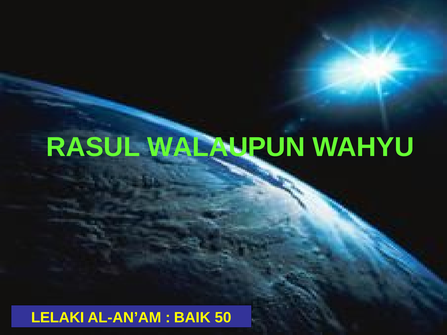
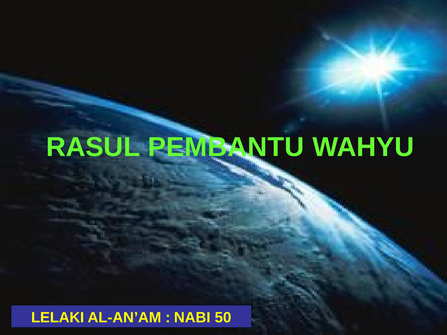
WALAUPUN: WALAUPUN -> PEMBANTU
BAIK: BAIK -> NABI
